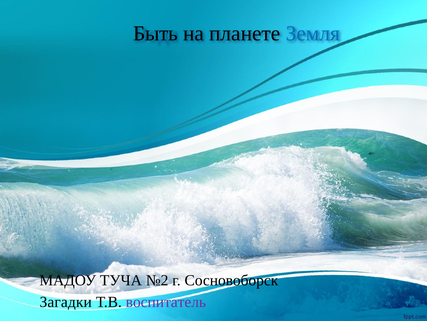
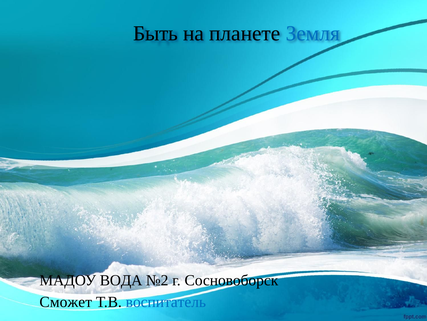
ТУЧА: ТУЧА -> ВОДА
Загадки: Загадки -> Сможет
воспитатель colour: purple -> blue
